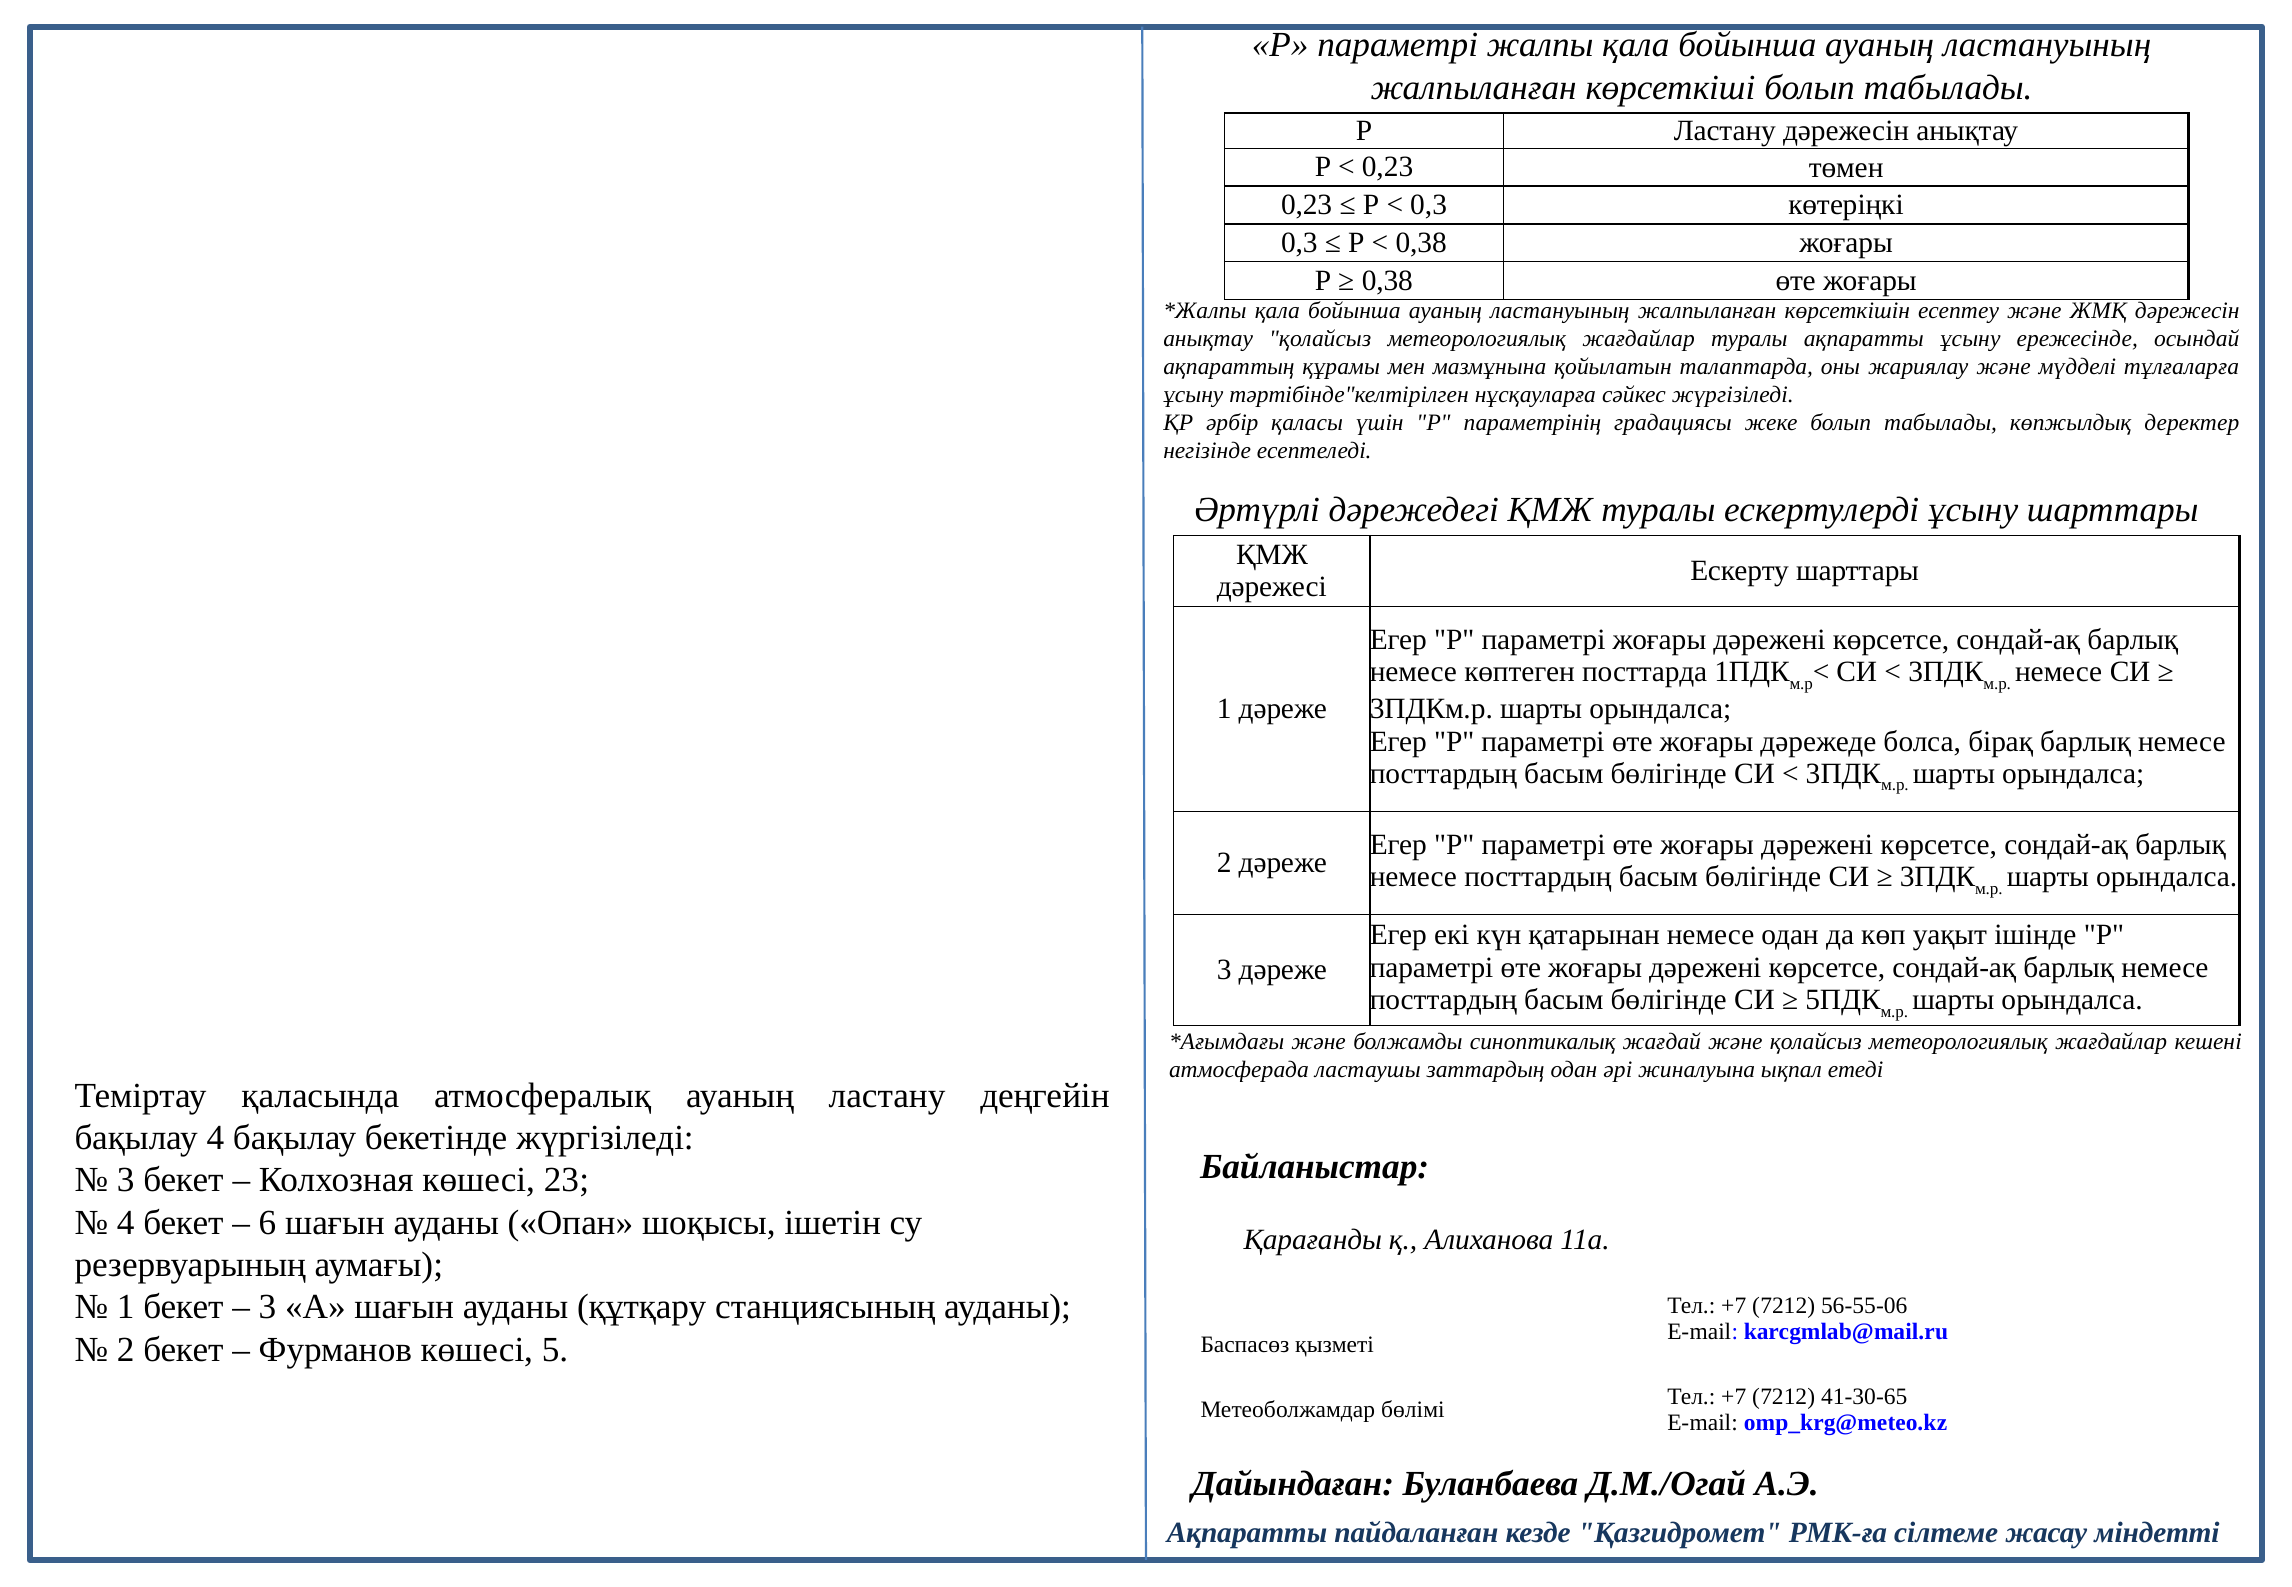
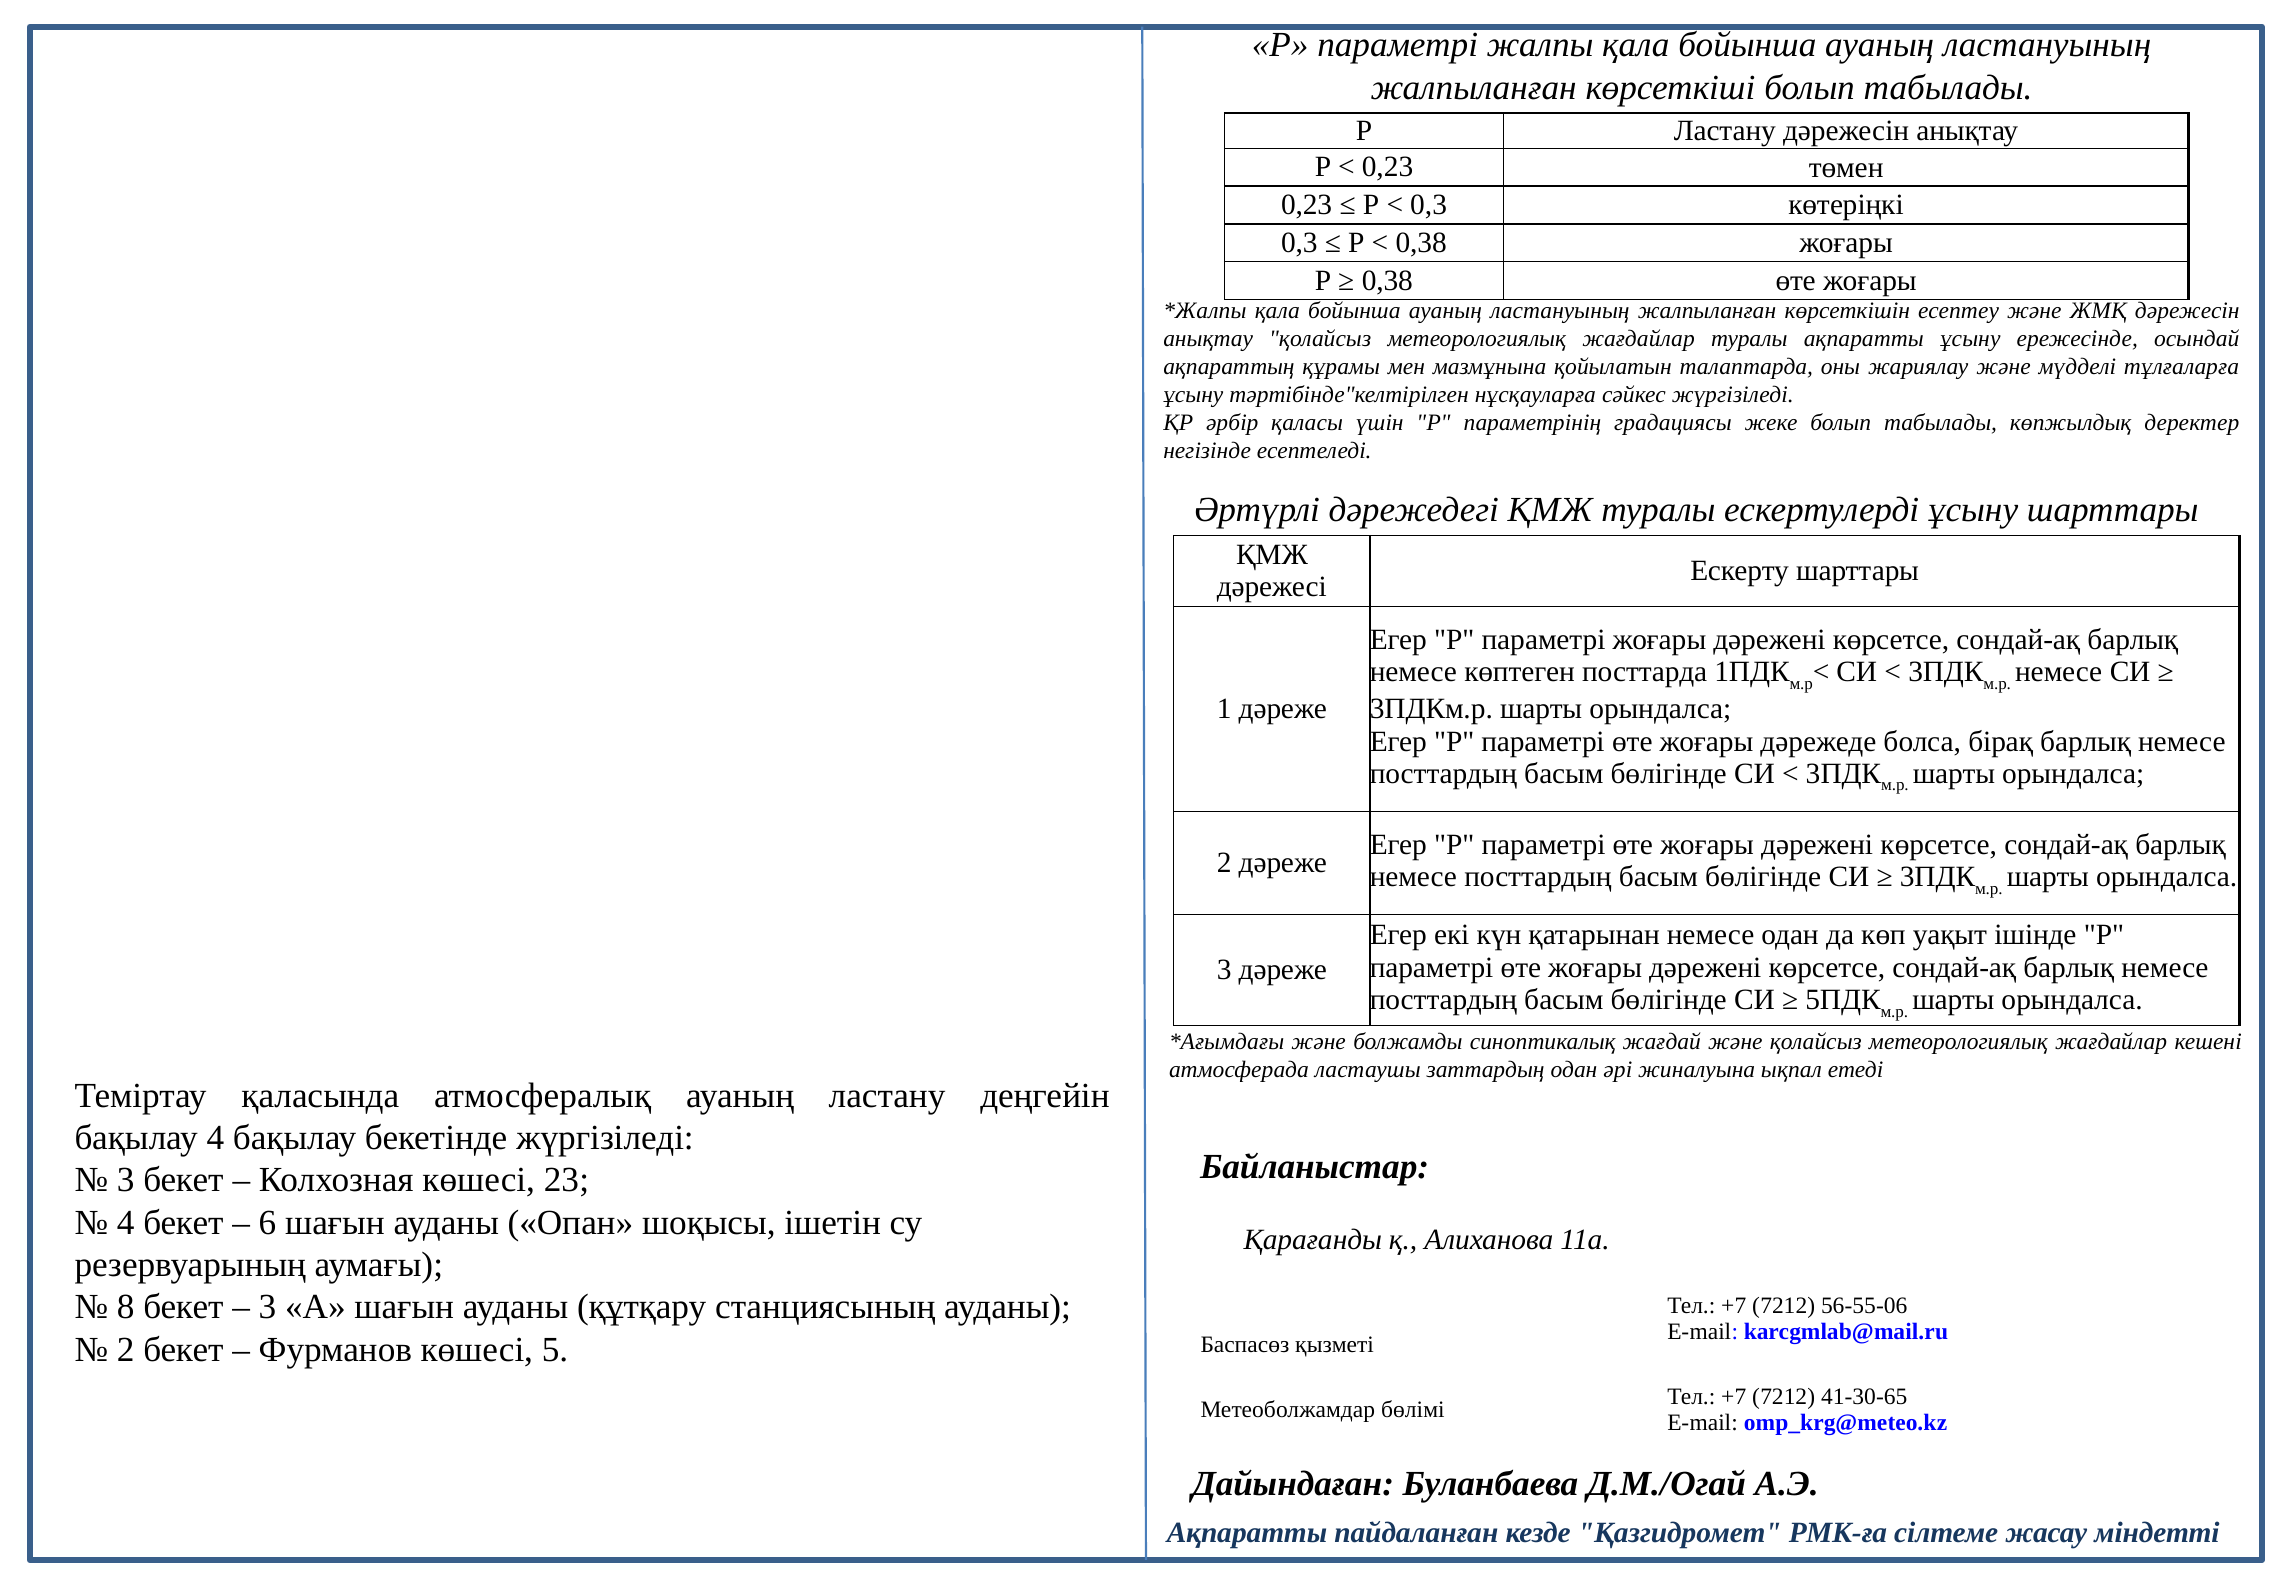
1 at (126, 1307): 1 -> 8
